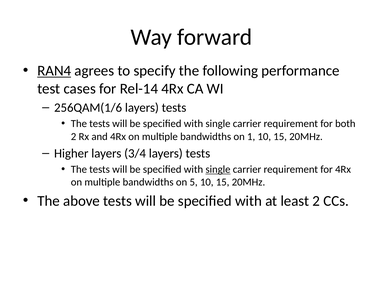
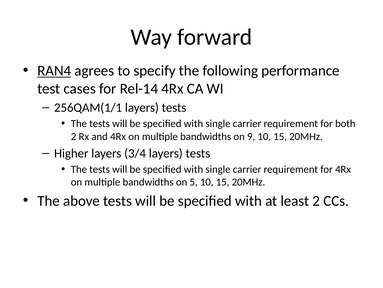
256QAM(1/6: 256QAM(1/6 -> 256QAM(1/1
1: 1 -> 9
single at (218, 169) underline: present -> none
